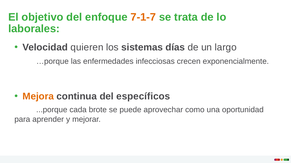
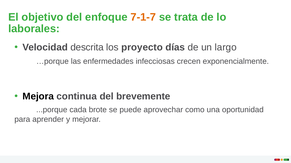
quieren: quieren -> descrita
sistemas: sistemas -> proyecto
Mejora colour: orange -> black
específicos: específicos -> brevemente
